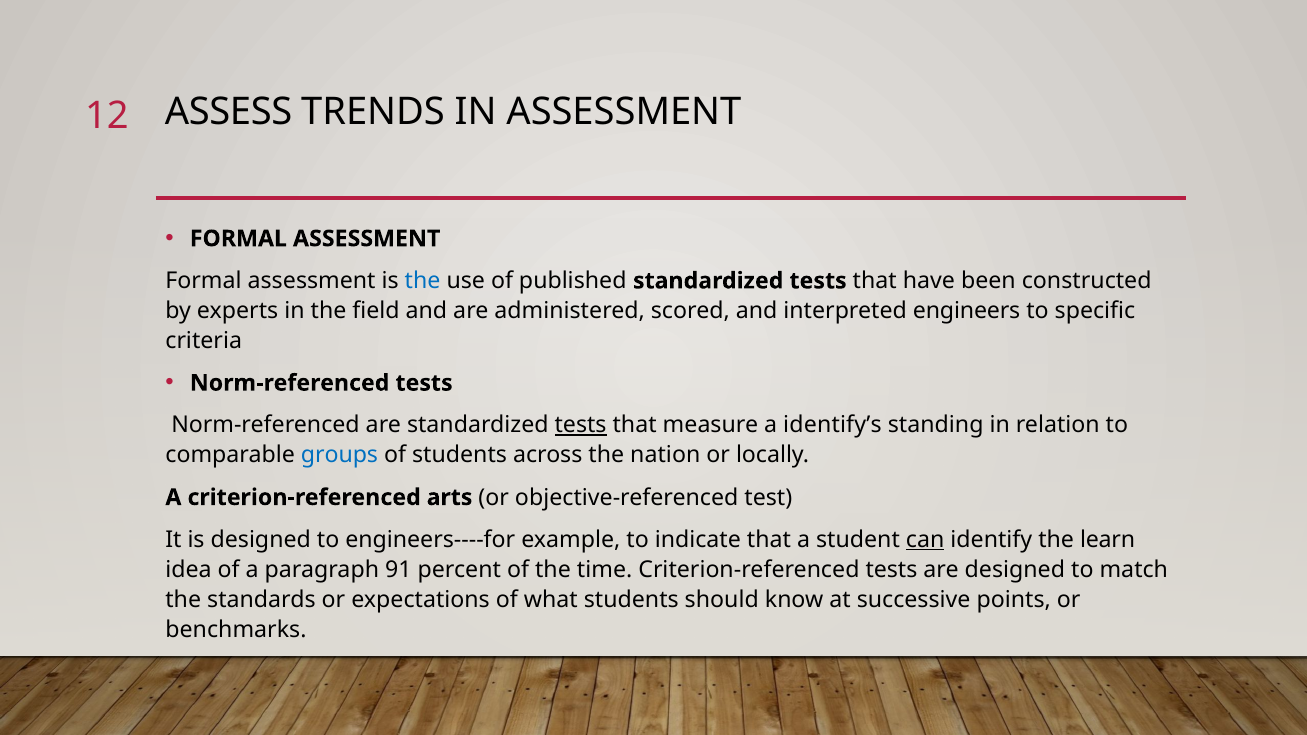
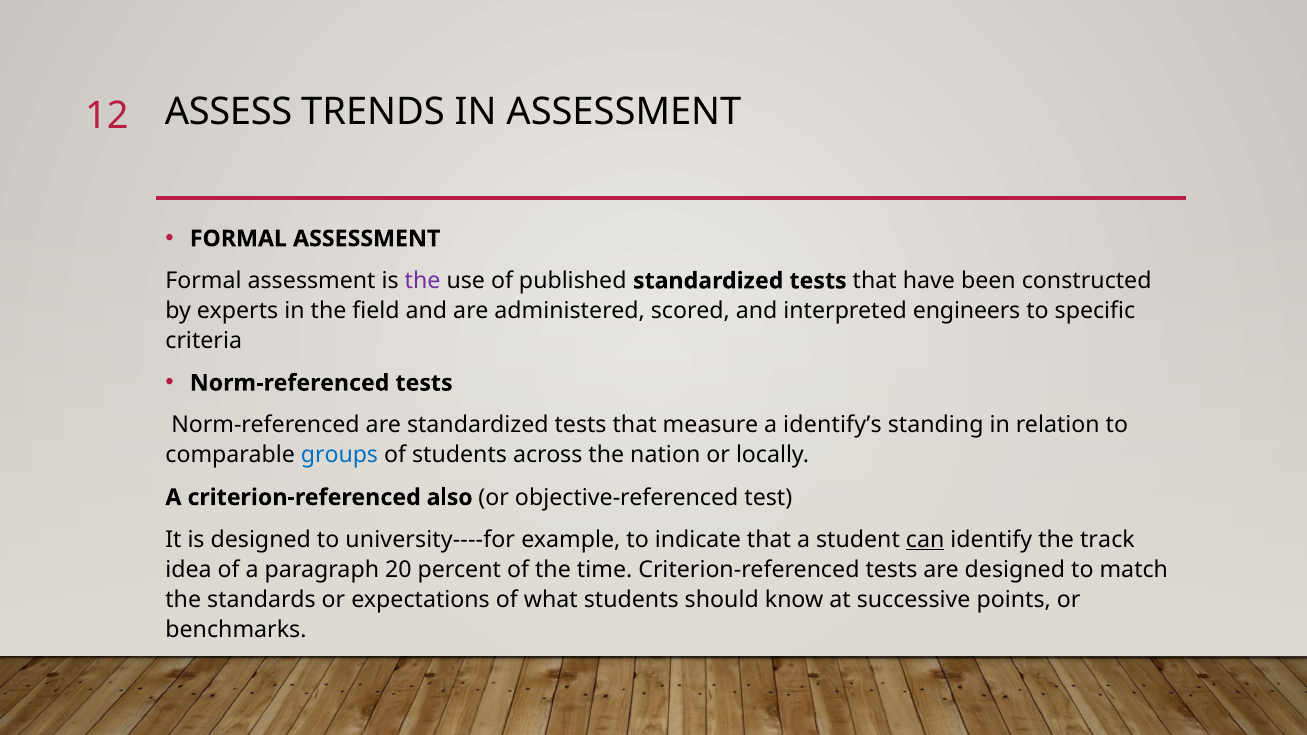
the at (423, 281) colour: blue -> purple
tests at (581, 425) underline: present -> none
arts: arts -> also
engineers----for: engineers----for -> university----for
learn: learn -> track
91: 91 -> 20
